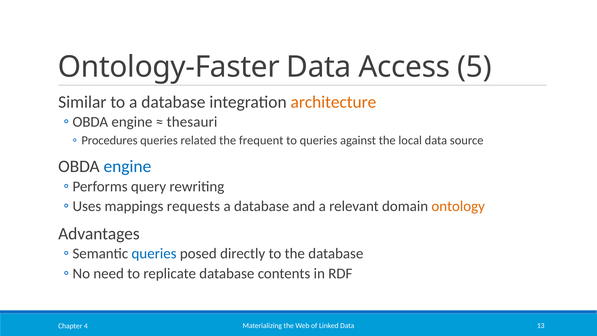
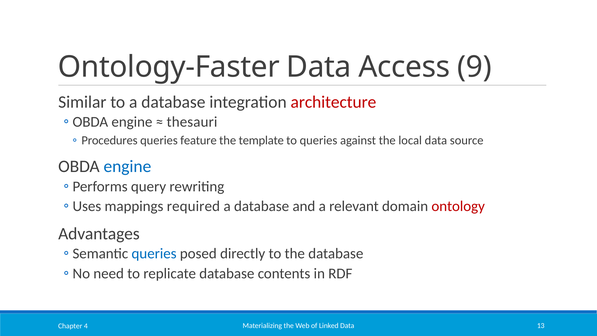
5: 5 -> 9
architecture colour: orange -> red
related: related -> feature
frequent: frequent -> template
requests: requests -> required
ontology colour: orange -> red
